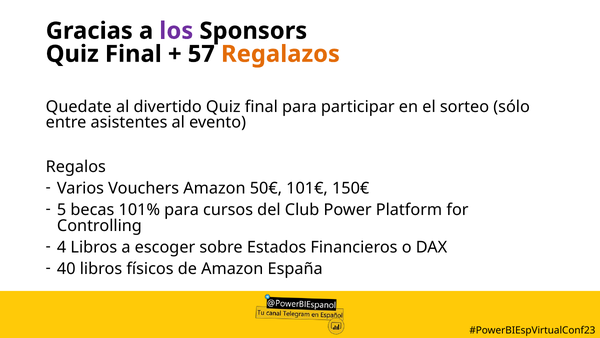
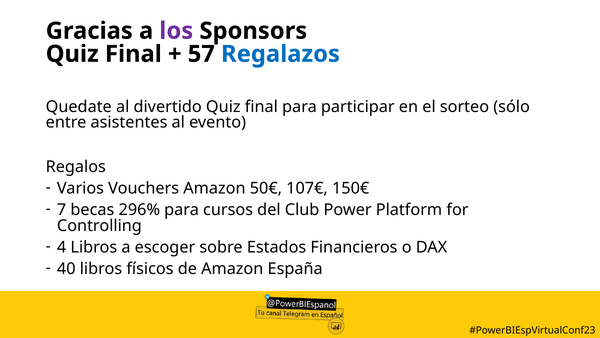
Regalazos colour: orange -> blue
101€: 101€ -> 107€
5: 5 -> 7
101%: 101% -> 296%
